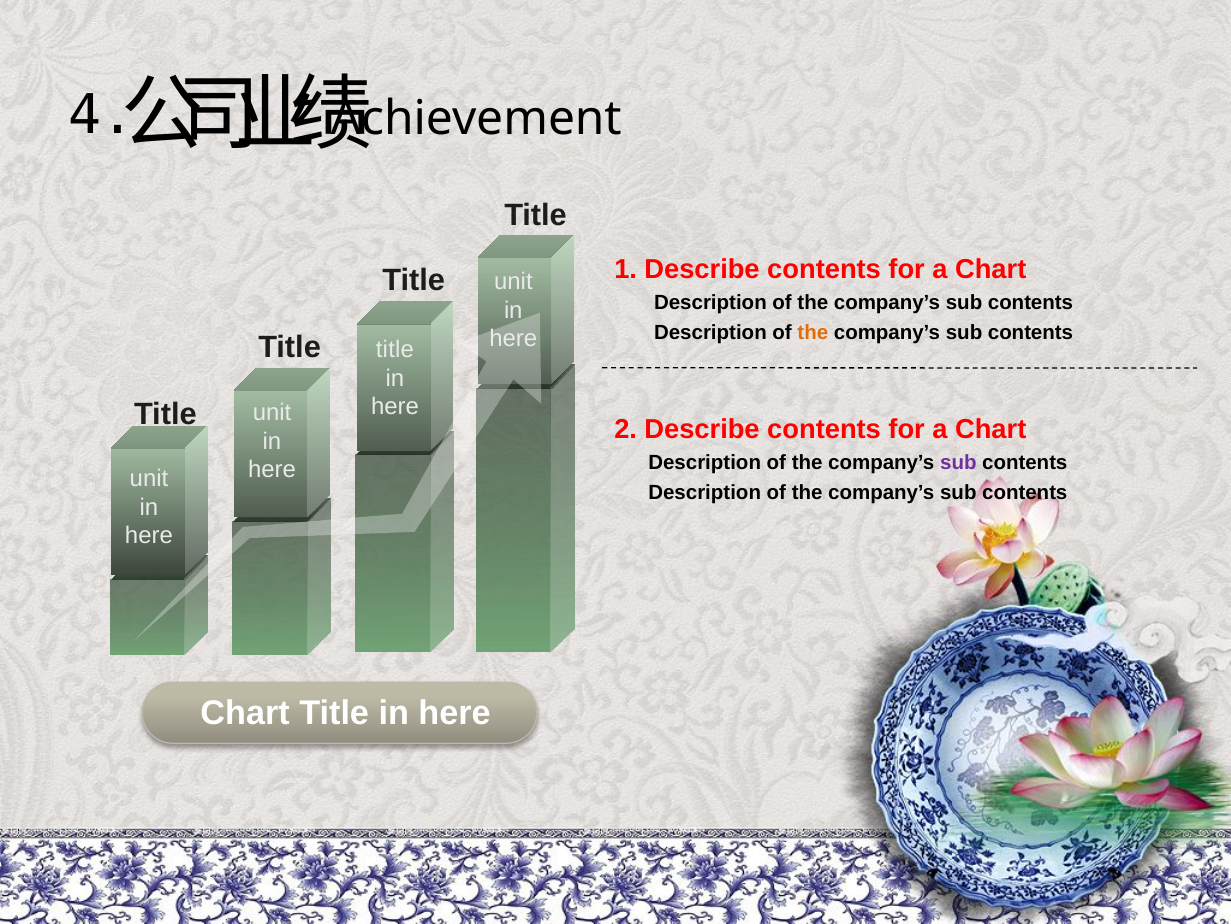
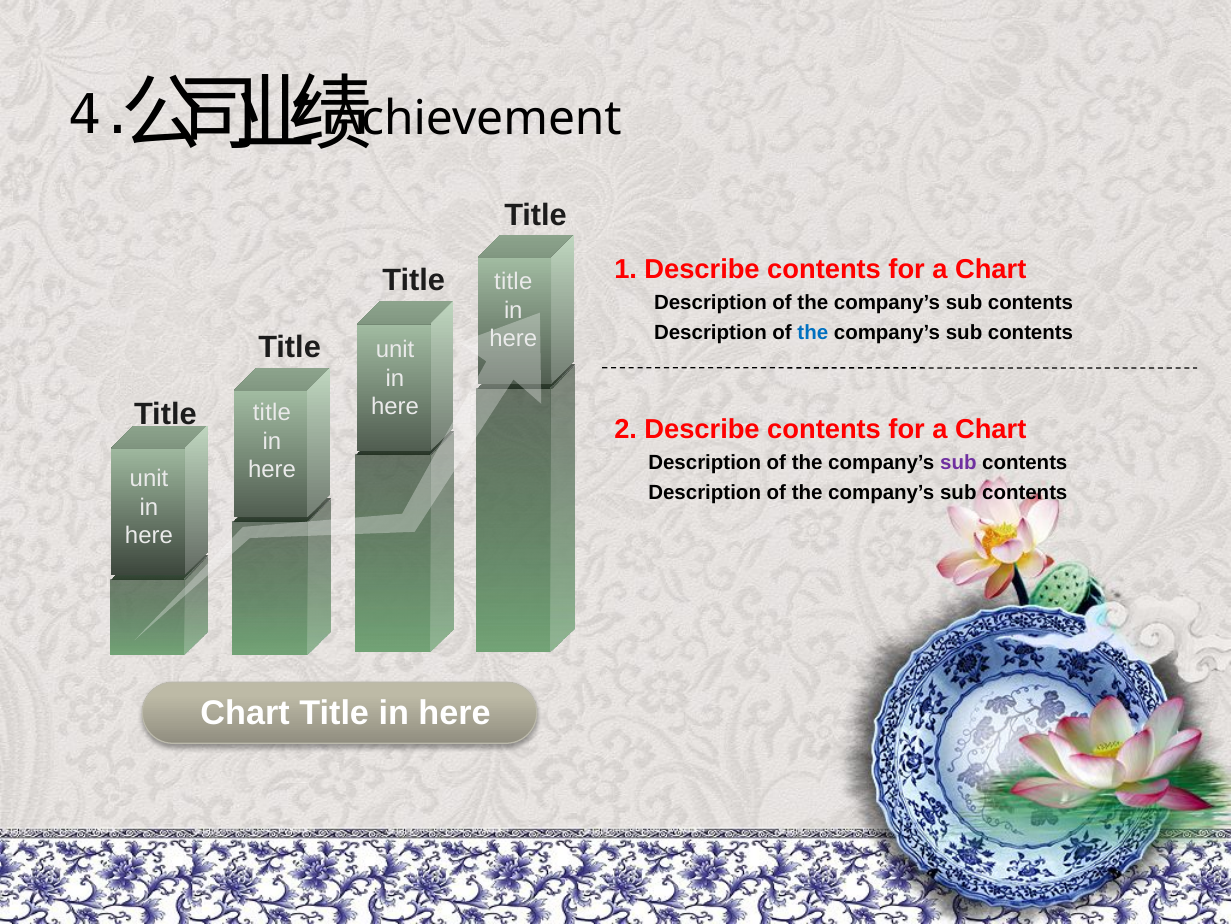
unit at (513, 281): unit -> title
the at (813, 332) colour: orange -> blue
title at (395, 349): title -> unit
unit at (272, 412): unit -> title
